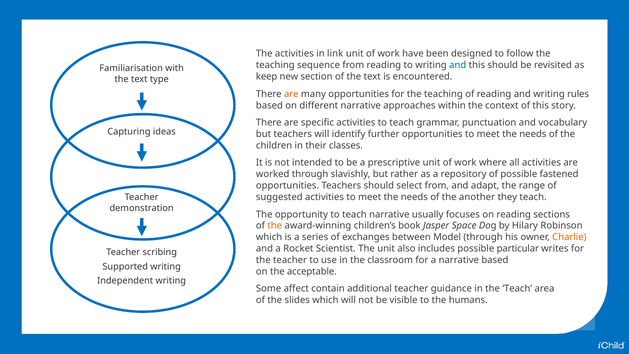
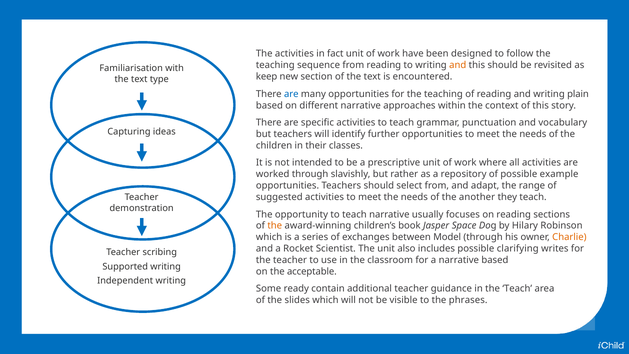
link: link -> fact
and at (458, 65) colour: blue -> orange
are at (291, 94) colour: orange -> blue
rules: rules -> plain
fastened: fastened -> example
particular: particular -> clarifying
affect: affect -> ready
humans: humans -> phrases
